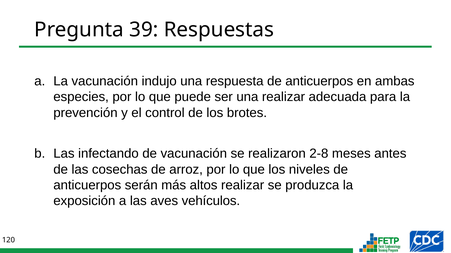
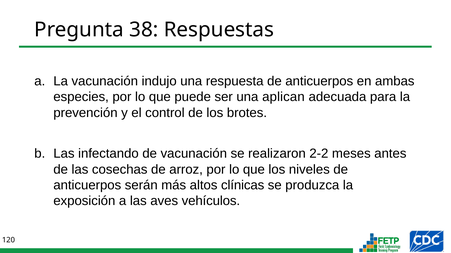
39: 39 -> 38
una realizar: realizar -> aplican
2-8: 2-8 -> 2-2
altos realizar: realizar -> clínicas
